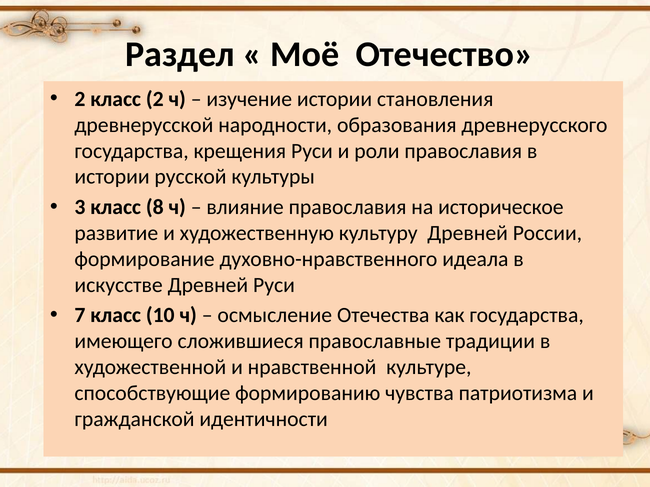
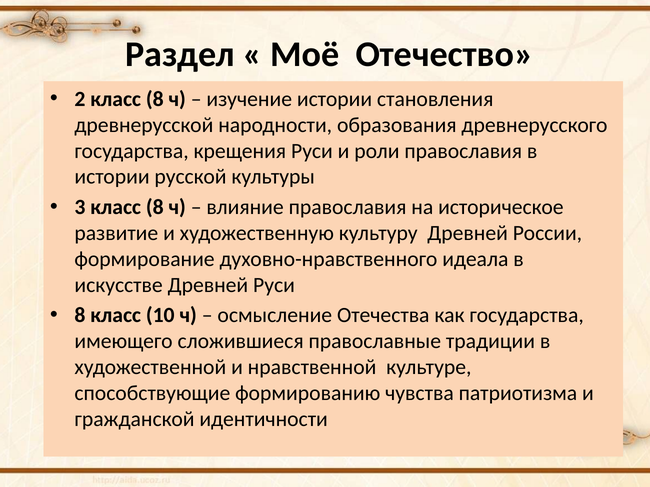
2 класс 2: 2 -> 8
7 at (80, 316): 7 -> 8
